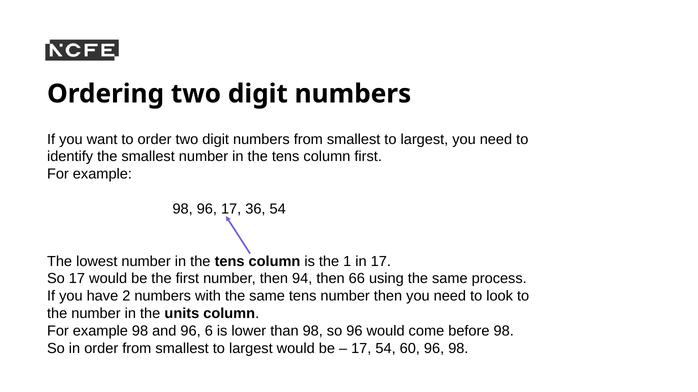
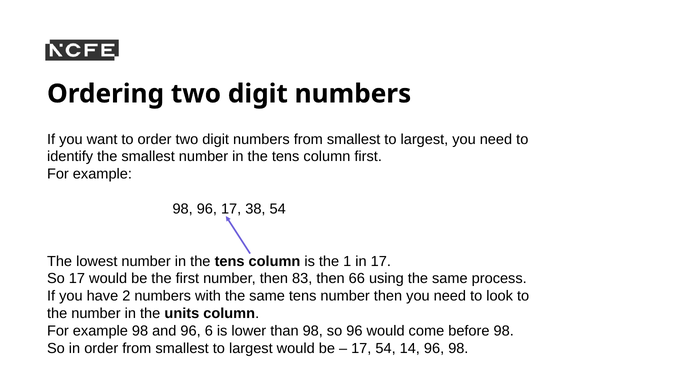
36: 36 -> 38
94: 94 -> 83
60: 60 -> 14
